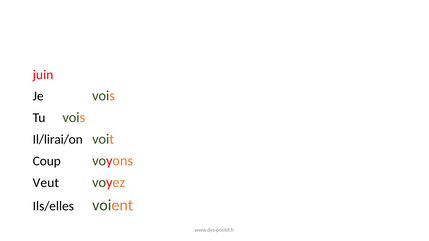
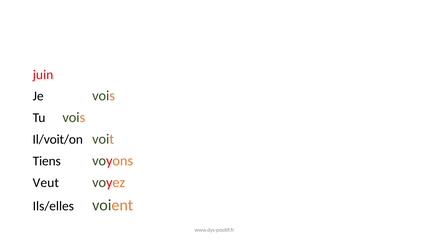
Il/lirai/on: Il/lirai/on -> Il/voit/on
Coup: Coup -> Tiens
